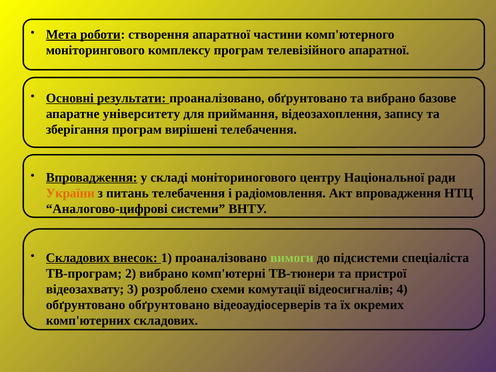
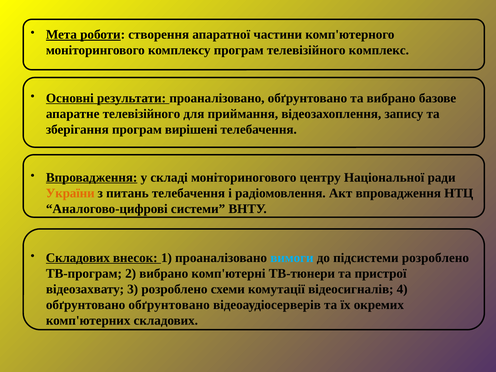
телевізійного апаратної: апаратної -> комплекс
апаратне університету: університету -> телевізійного
вимоги colour: light green -> light blue
підсистеми спеціаліста: спеціаліста -> розроблено
